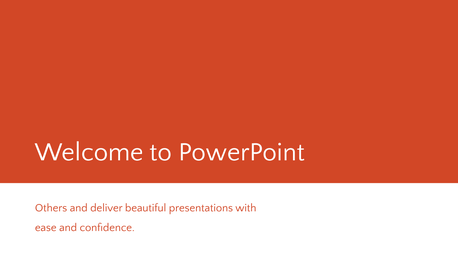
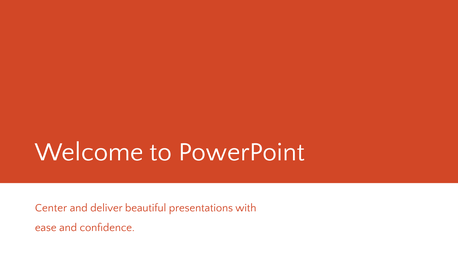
Others: Others -> Center
